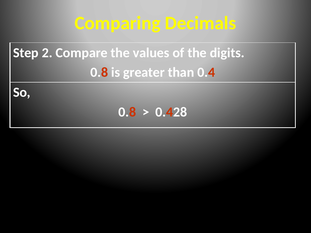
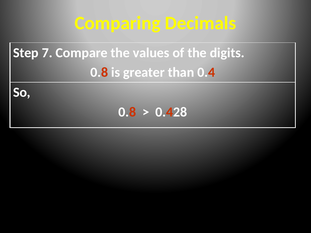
2: 2 -> 7
